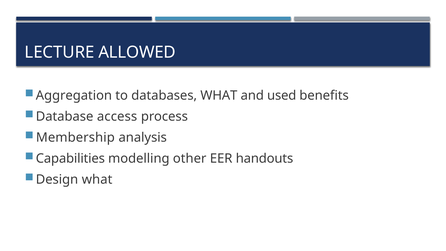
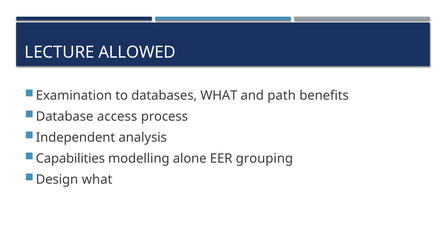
Aggregation: Aggregation -> Examination
used: used -> path
Membership: Membership -> Independent
other: other -> alone
handouts: handouts -> grouping
